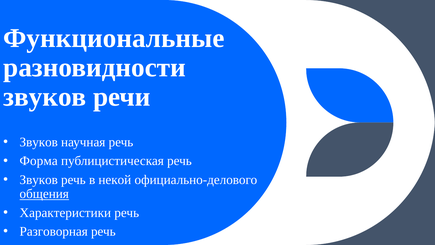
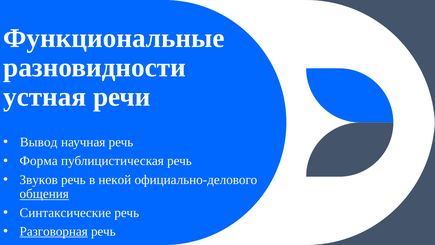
звуков at (45, 97): звуков -> устная
Звуков at (39, 142): Звуков -> Вывод
Характеристики: Характеристики -> Синтаксические
Разговорная underline: none -> present
